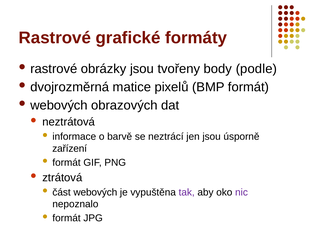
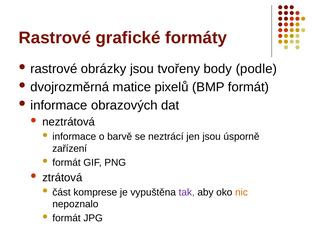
webových at (59, 105): webových -> informace
část webových: webových -> komprese
nic colour: purple -> orange
